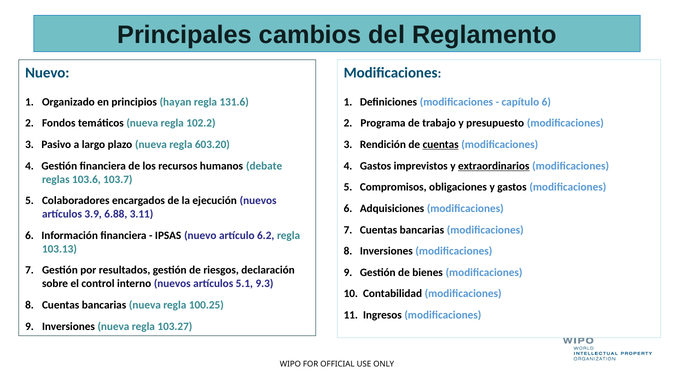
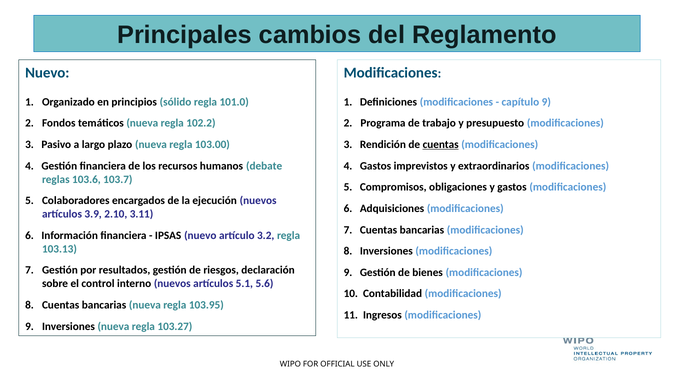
hayan: hayan -> sólido
131.6: 131.6 -> 101.0
capítulo 6: 6 -> 9
603.20: 603.20 -> 103.00
extraordinarios underline: present -> none
6.88: 6.88 -> 2.10
6.2: 6.2 -> 3.2
9.3: 9.3 -> 5.6
100.25: 100.25 -> 103.95
